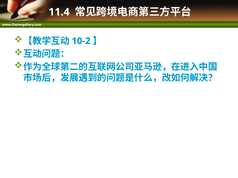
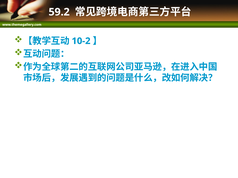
11.4: 11.4 -> 59.2
